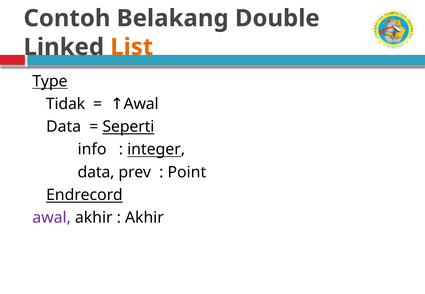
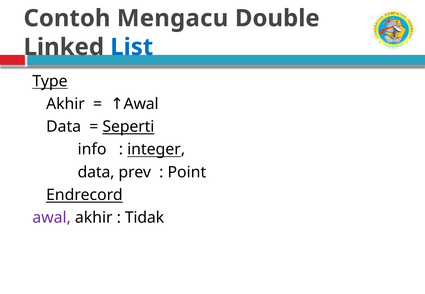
Belakang: Belakang -> Mengacu
List colour: orange -> blue
Tidak at (66, 104): Tidak -> Akhir
Akhir at (144, 218): Akhir -> Tidak
